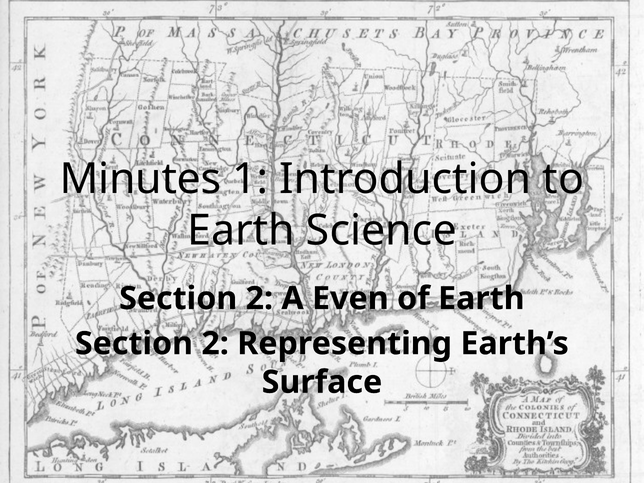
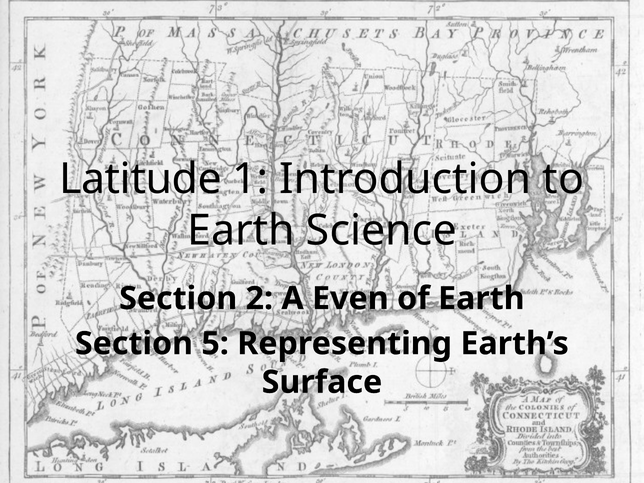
Minutes: Minutes -> Latitude
2 at (215, 344): 2 -> 5
